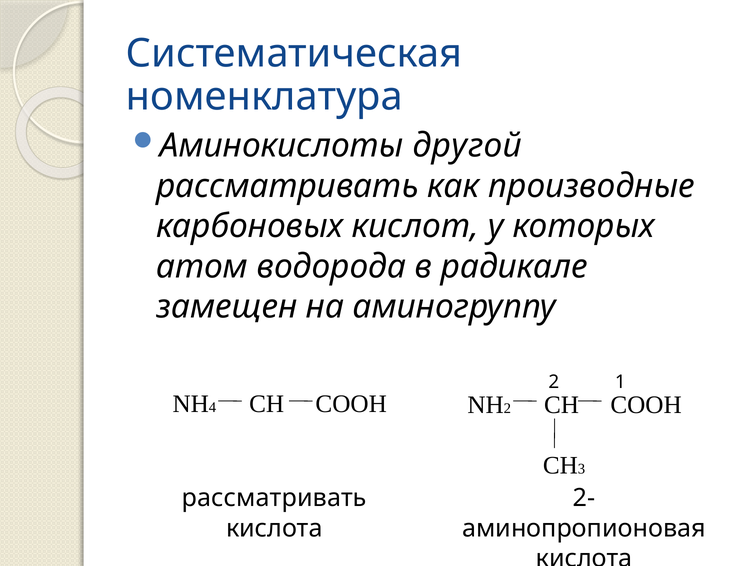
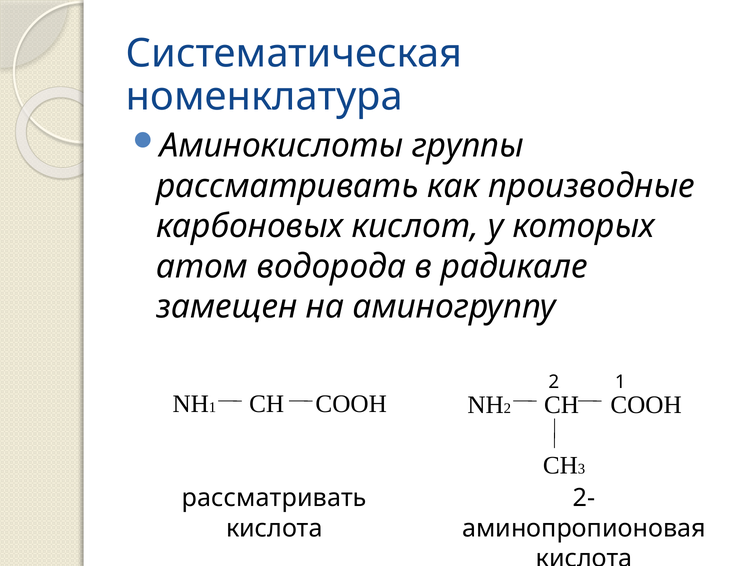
другой: другой -> группы
4 at (212, 407): 4 -> 1
